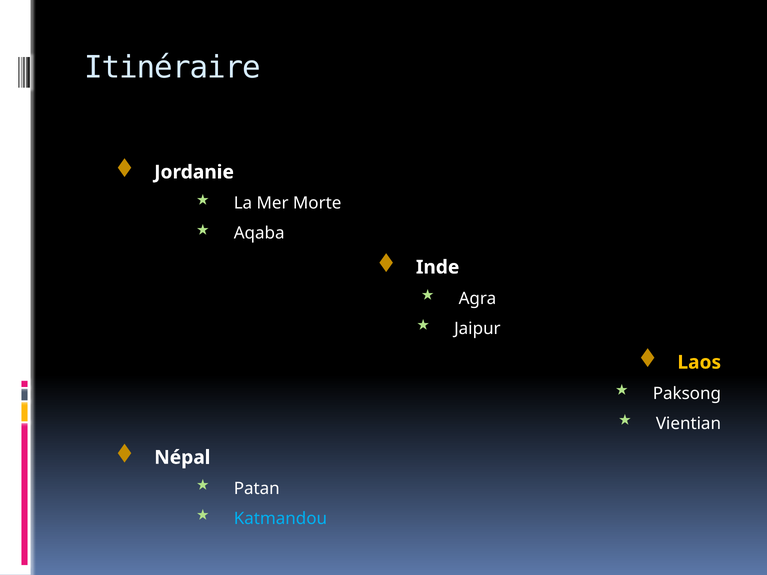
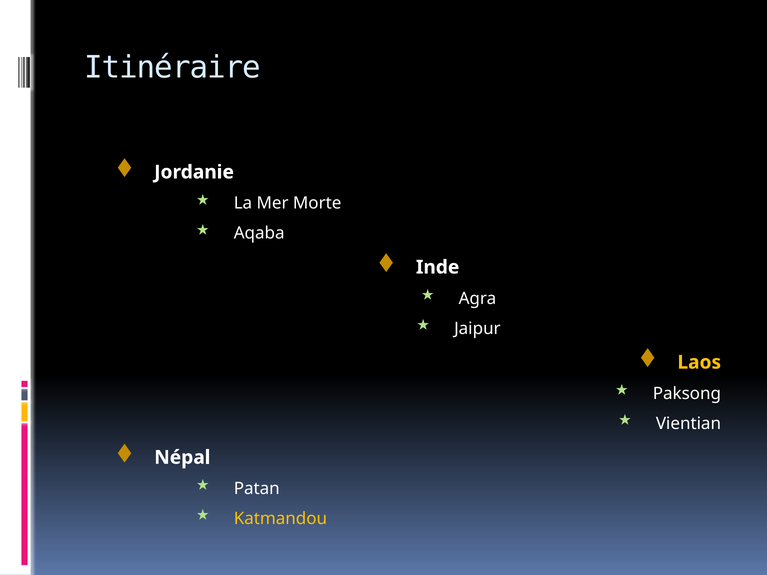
Katmandou colour: light blue -> yellow
